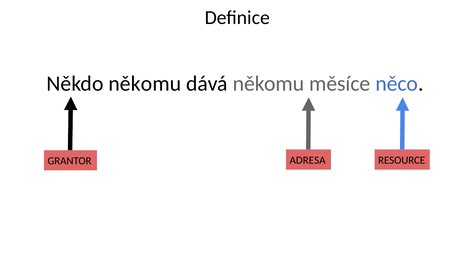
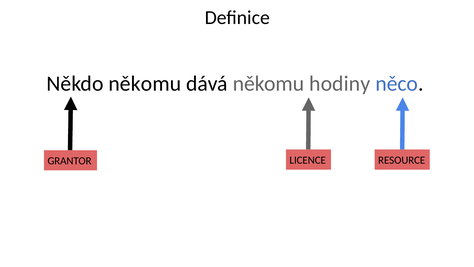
měsíce: měsíce -> hodiny
ADRESA: ADRESA -> LICENCE
